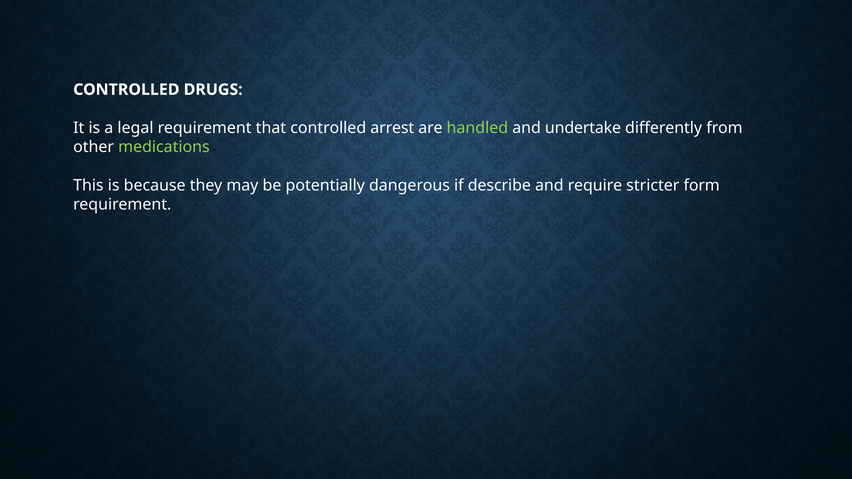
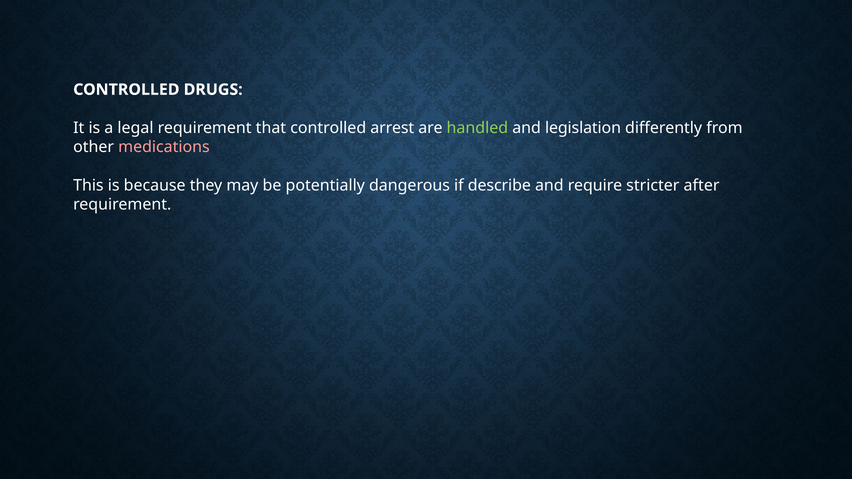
undertake: undertake -> legislation
medications colour: light green -> pink
form: form -> after
